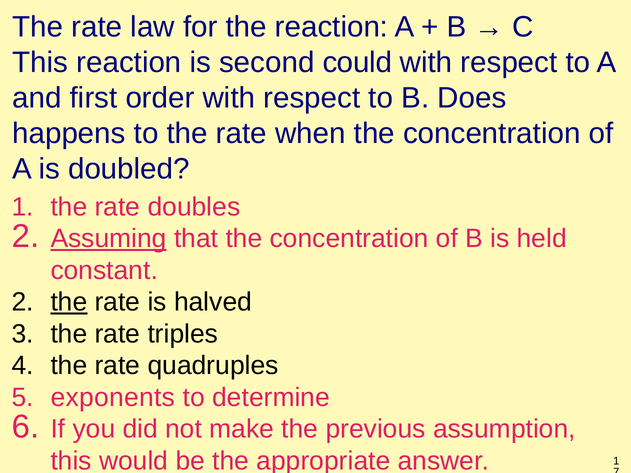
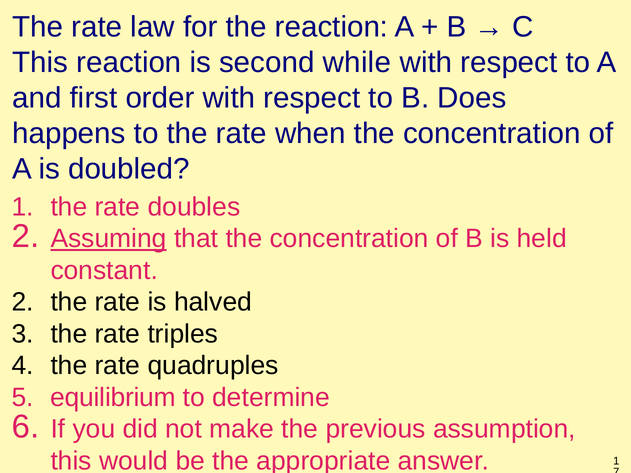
could: could -> while
the at (69, 302) underline: present -> none
exponents: exponents -> equilibrium
